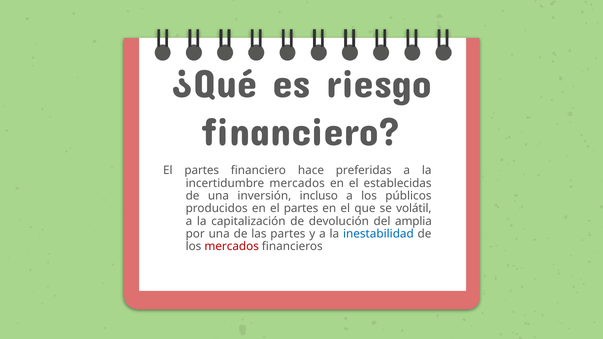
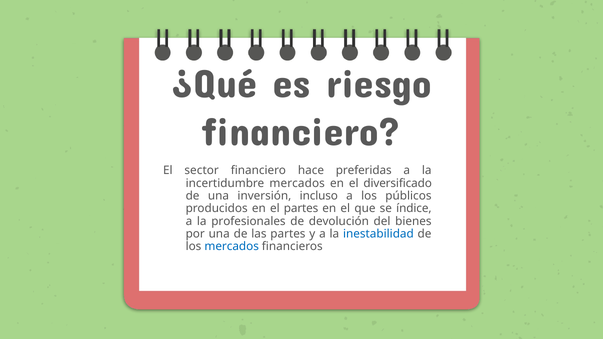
partes at (202, 171): partes -> sector
establecidas: establecidas -> diversificado
volátil: volátil -> índice
capitalización: capitalización -> profesionales
amplia: amplia -> bienes
mercados at (232, 247) colour: red -> blue
